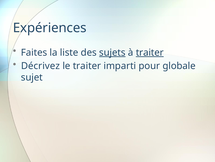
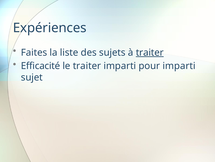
sujets underline: present -> none
Décrivez: Décrivez -> Efficacité
pour globale: globale -> imparti
